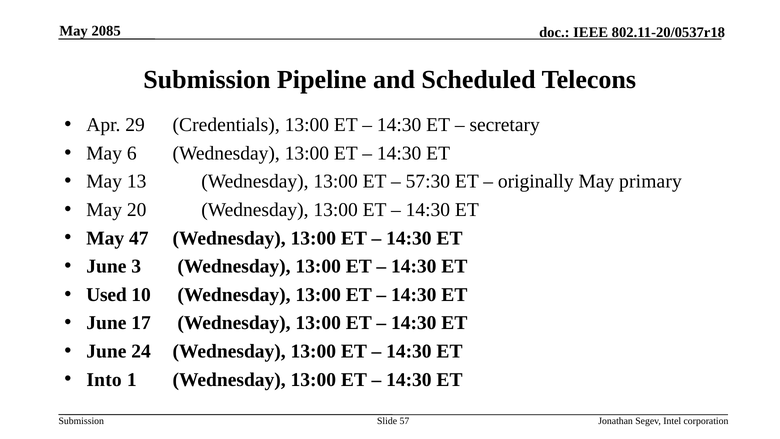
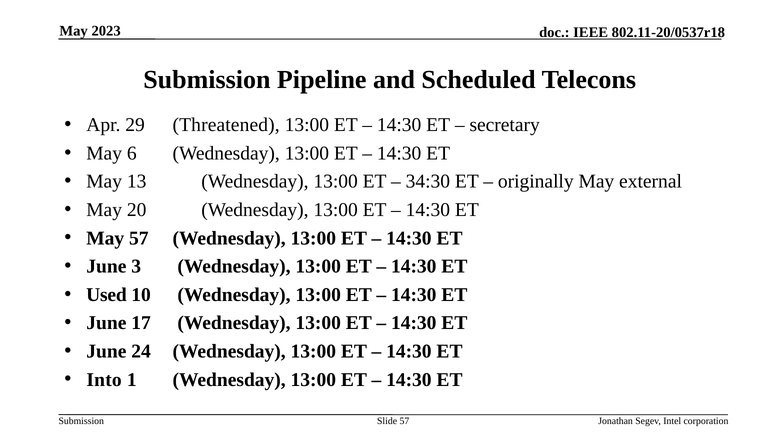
2085: 2085 -> 2023
Credentials: Credentials -> Threatened
57:30: 57:30 -> 34:30
primary: primary -> external
May 47: 47 -> 57
